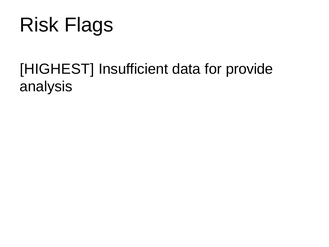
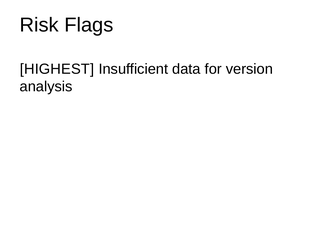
provide: provide -> version
